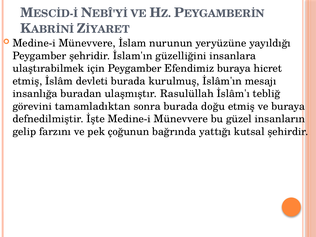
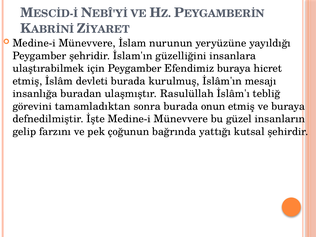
doğu: doğu -> onun
